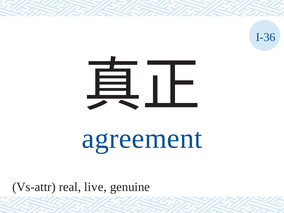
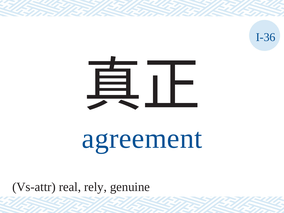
live: live -> rely
